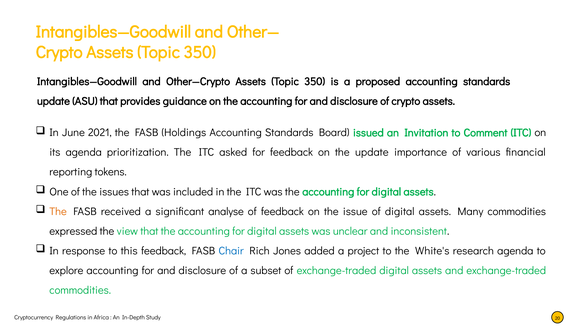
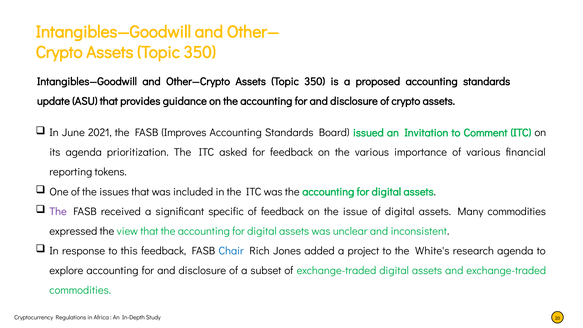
Holdings: Holdings -> Improves
the update: update -> various
The at (58, 211) colour: orange -> purple
analyse: analyse -> specific
